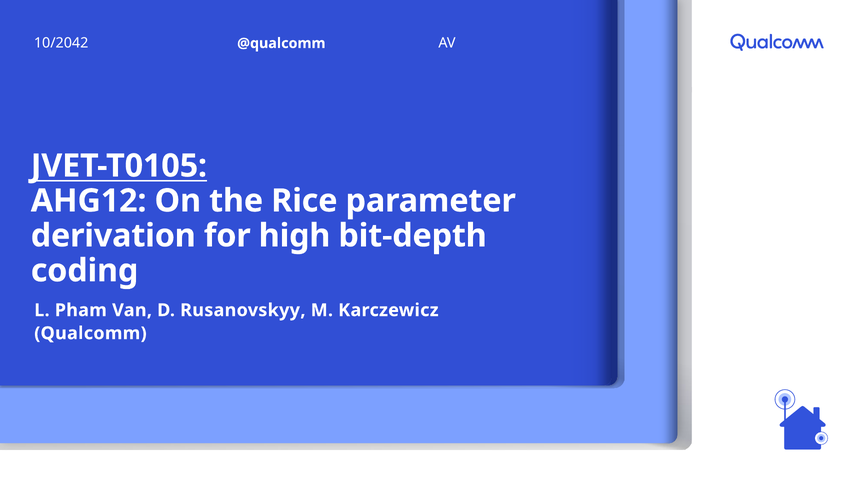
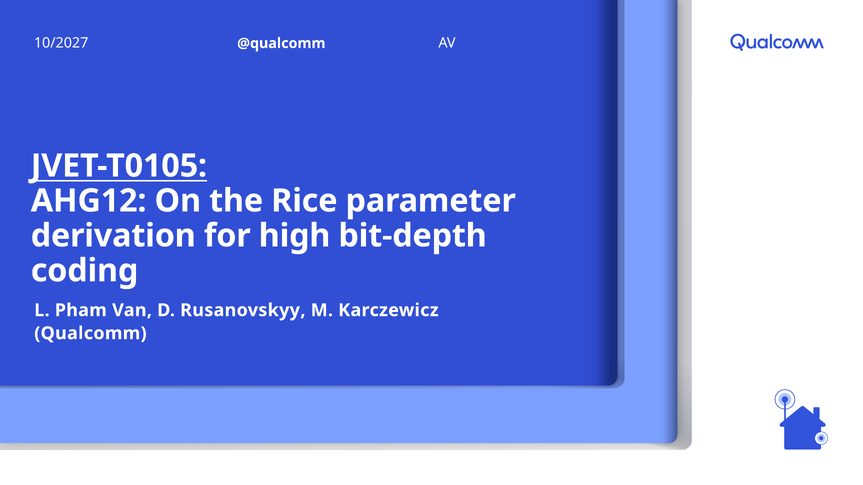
10/2042: 10/2042 -> 10/2027
